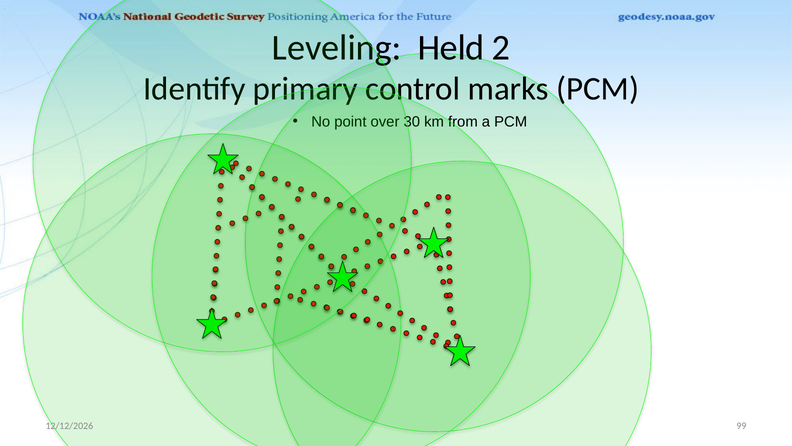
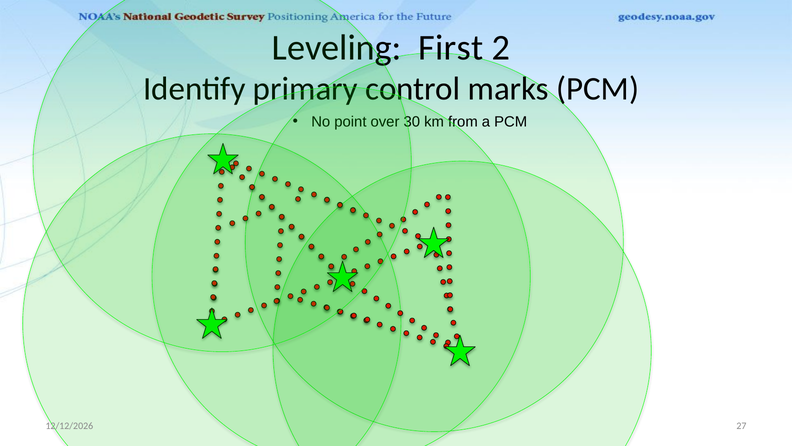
Held: Held -> First
99: 99 -> 27
